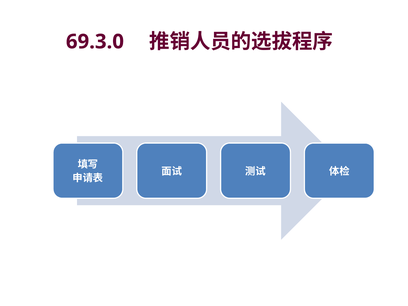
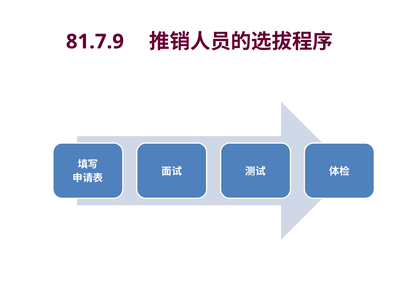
69.3.0: 69.3.0 -> 81.7.9
